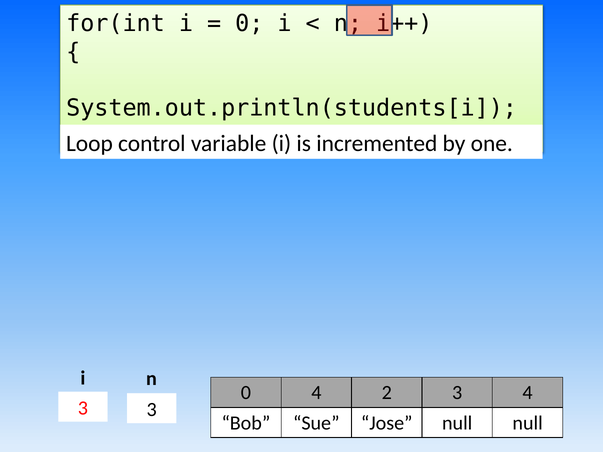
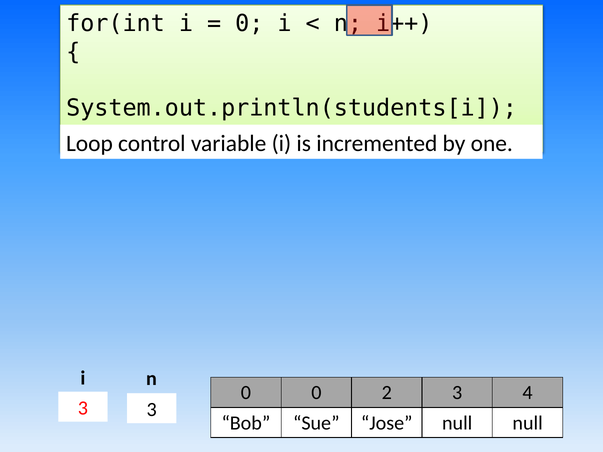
0 4: 4 -> 0
